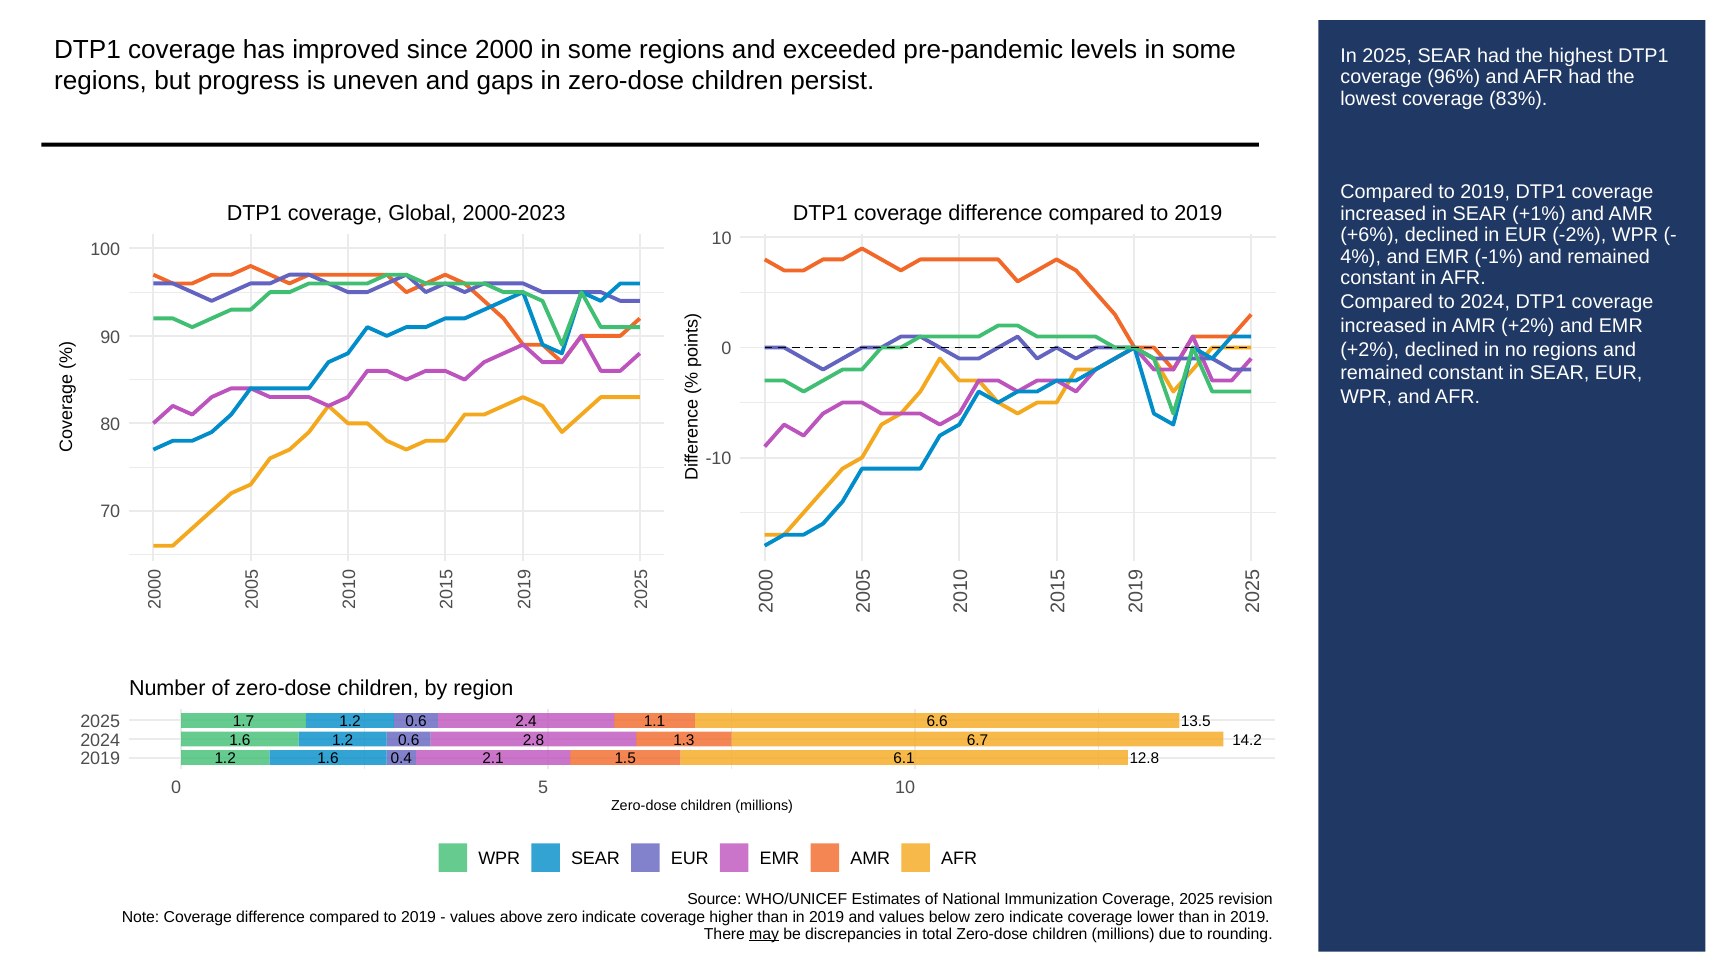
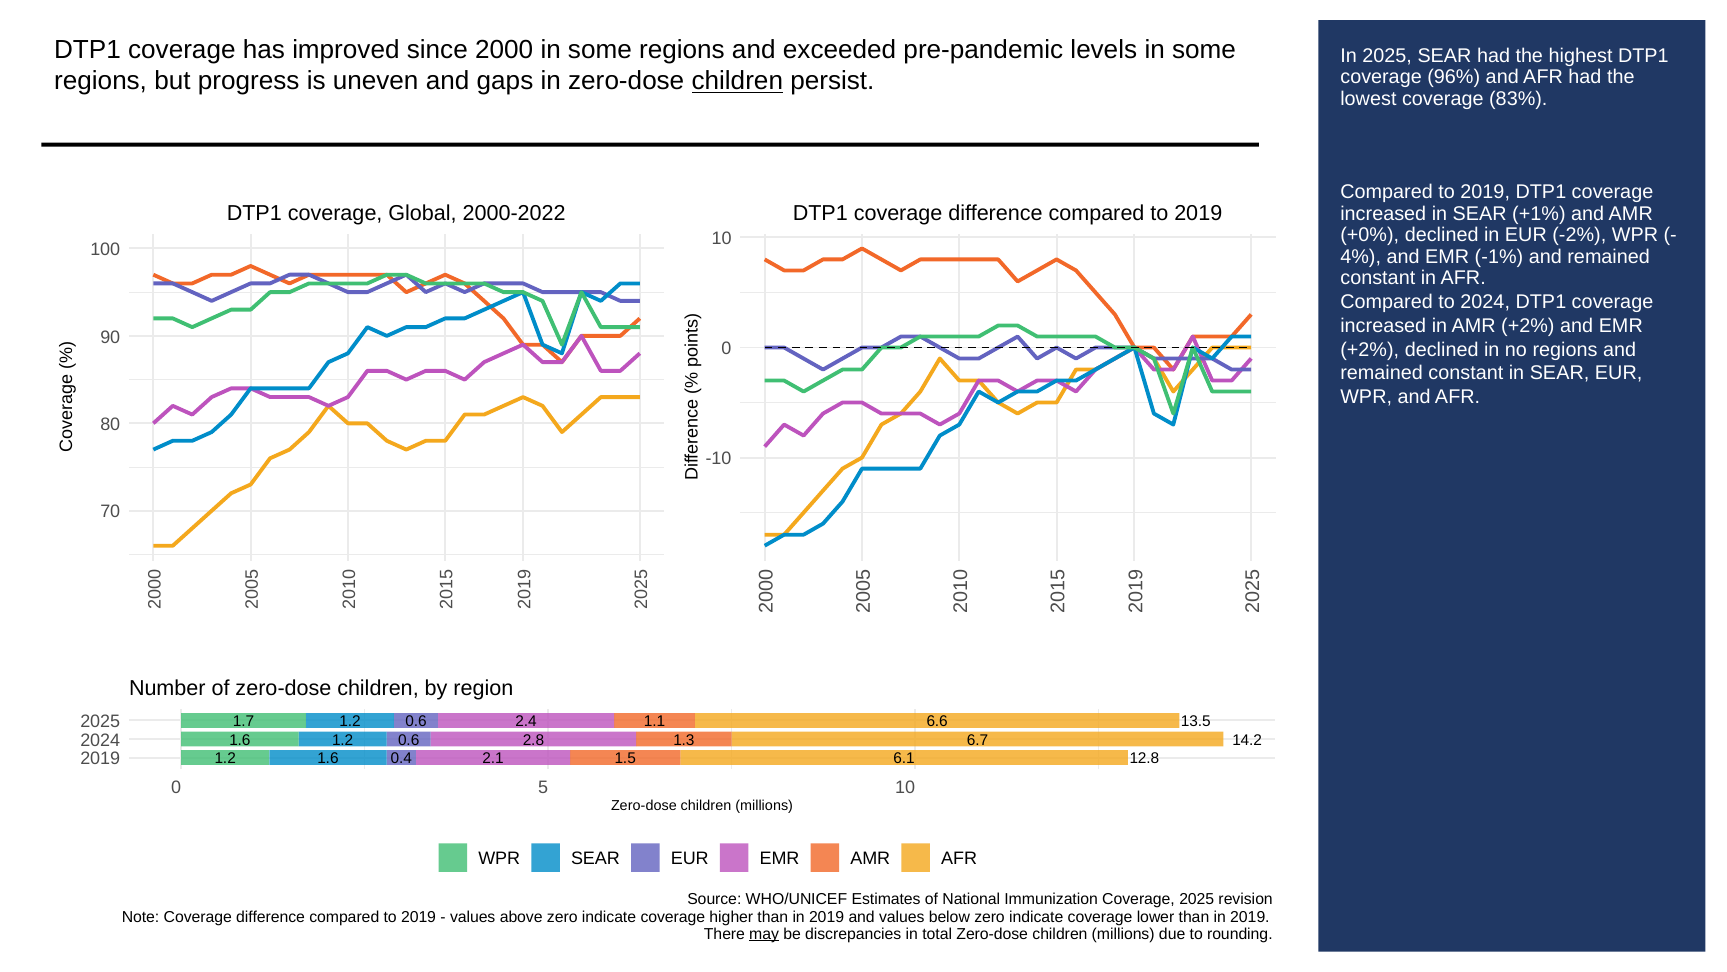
children at (737, 81) underline: none -> present
2000-2023: 2000-2023 -> 2000-2022
+6%: +6% -> +0%
